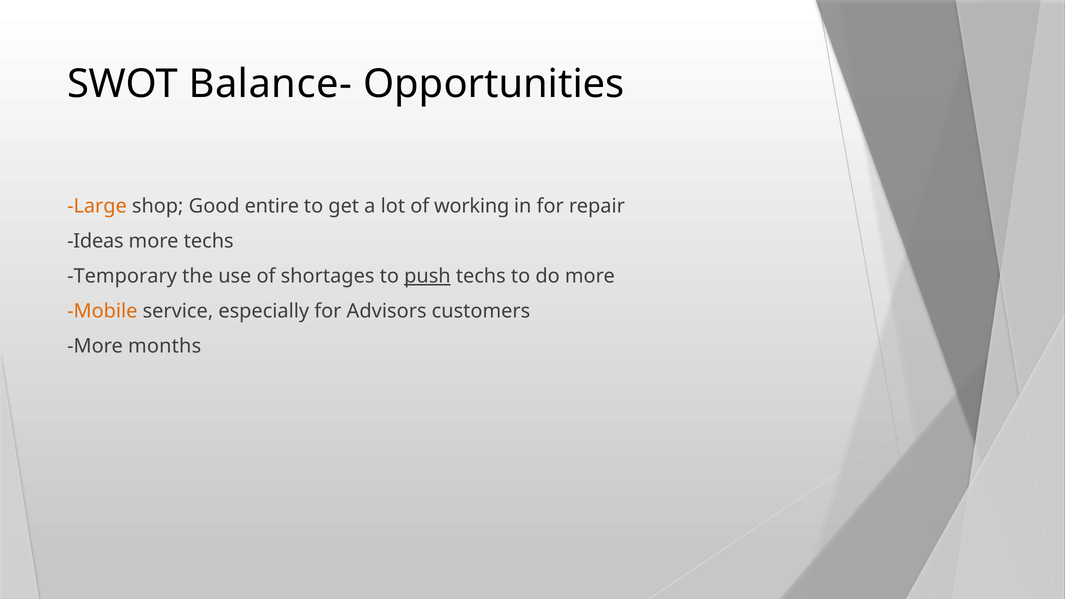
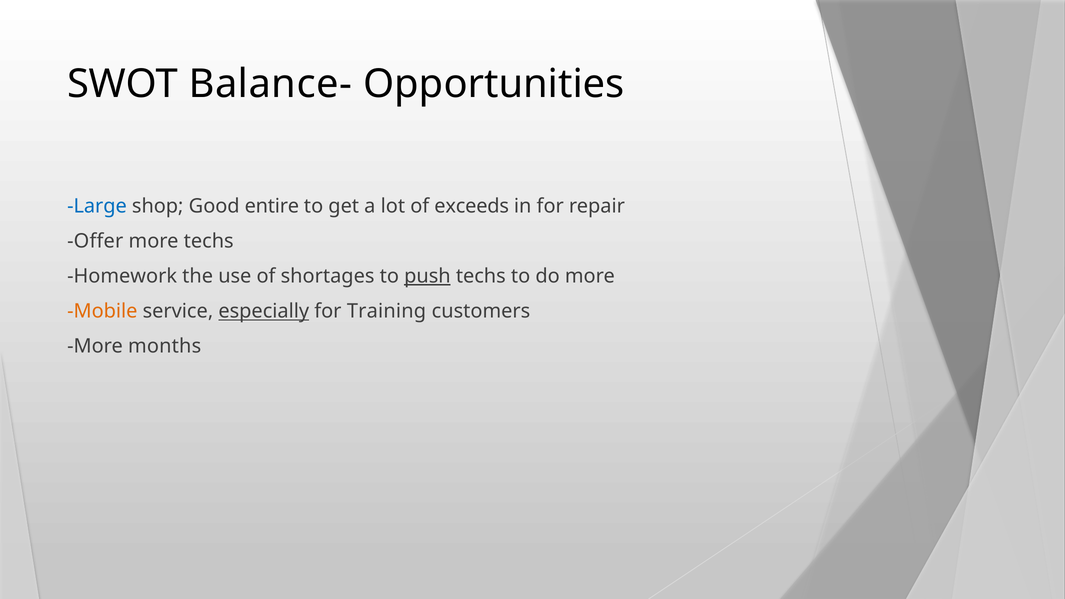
Large colour: orange -> blue
working: working -> exceeds
Ideas: Ideas -> Offer
Temporary: Temporary -> Homework
especially underline: none -> present
Advisors: Advisors -> Training
